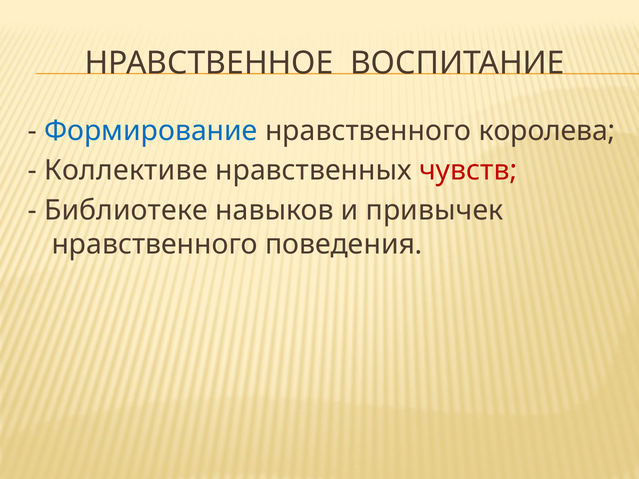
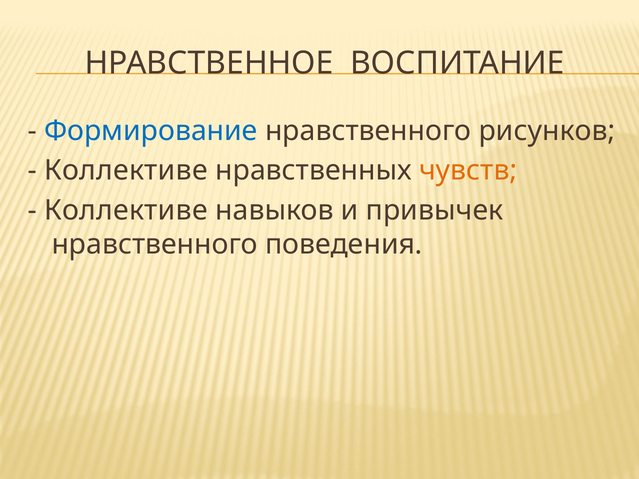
королева: королева -> рисунков
чувств colour: red -> orange
Библиотеке at (126, 210): Библиотеке -> Коллективе
